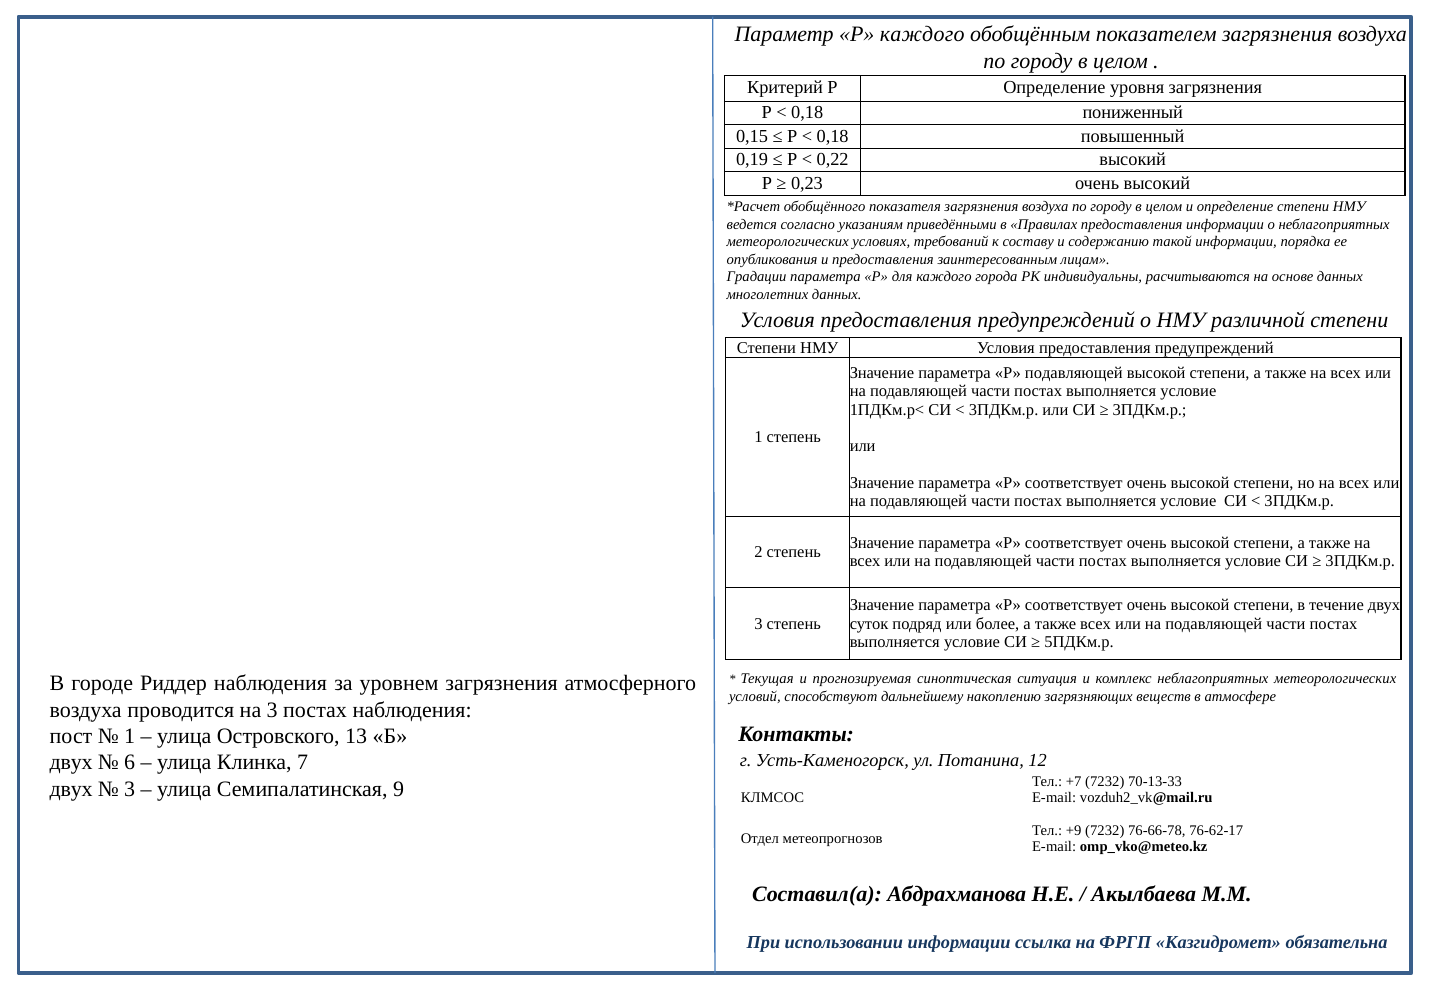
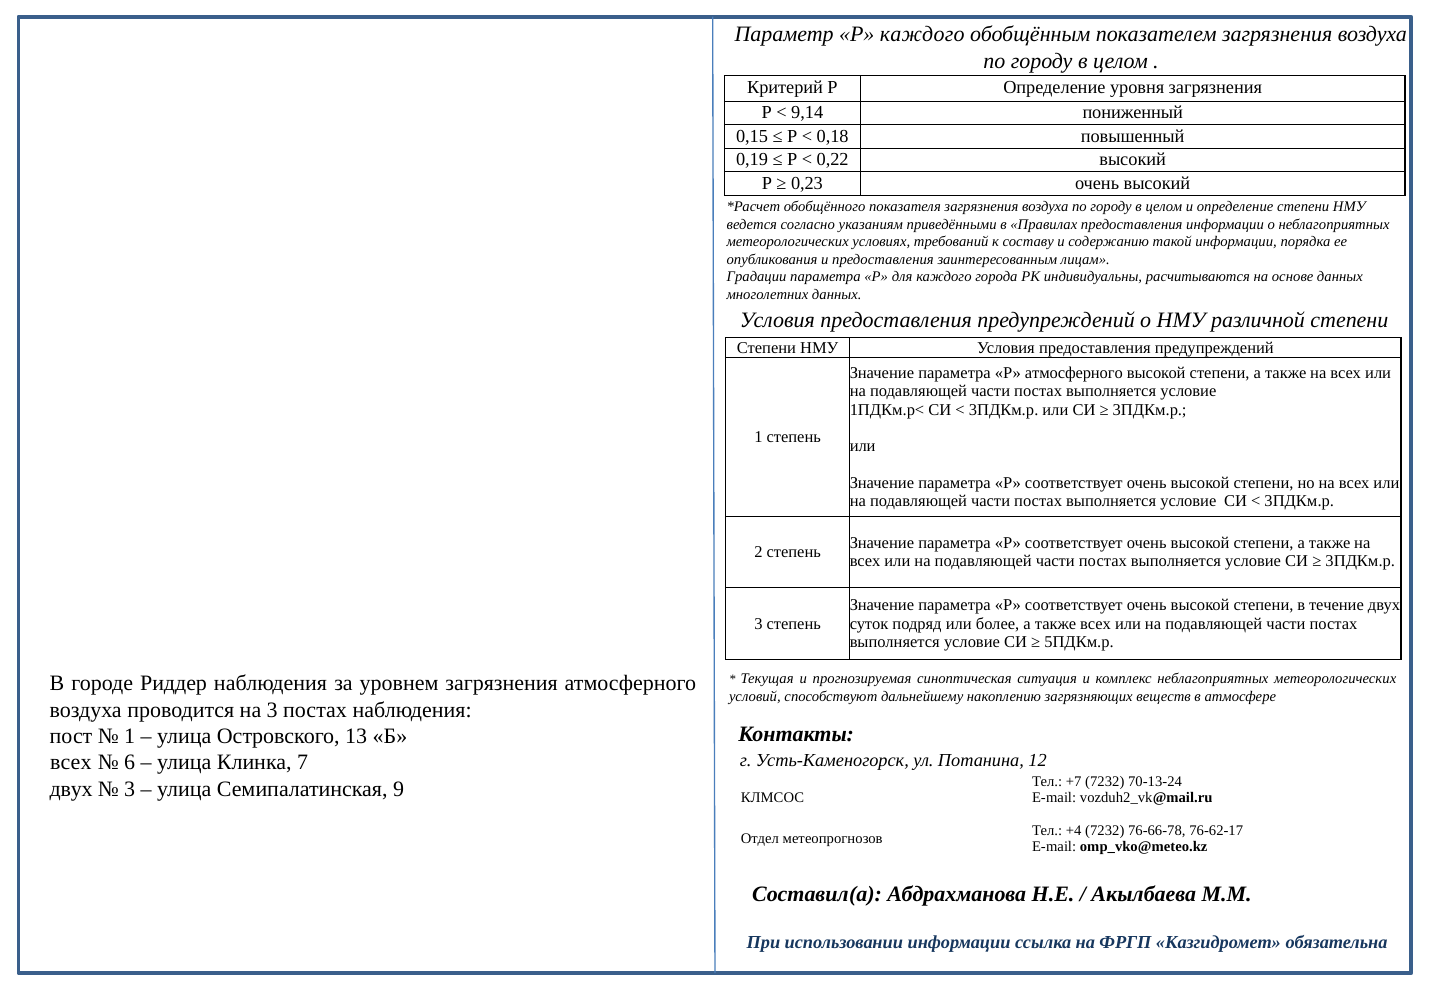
0,18 at (807, 113): 0,18 -> 9,14
Р подавляющей: подавляющей -> атмосферного
двух at (71, 763): двух -> всех
70-13-33: 70-13-33 -> 70-13-24
+9: +9 -> +4
